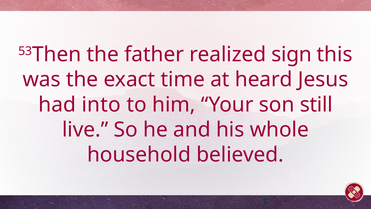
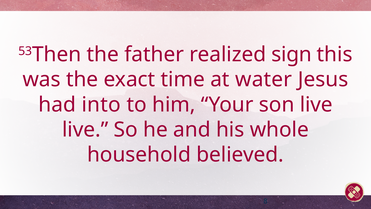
heard: heard -> water
son still: still -> live
